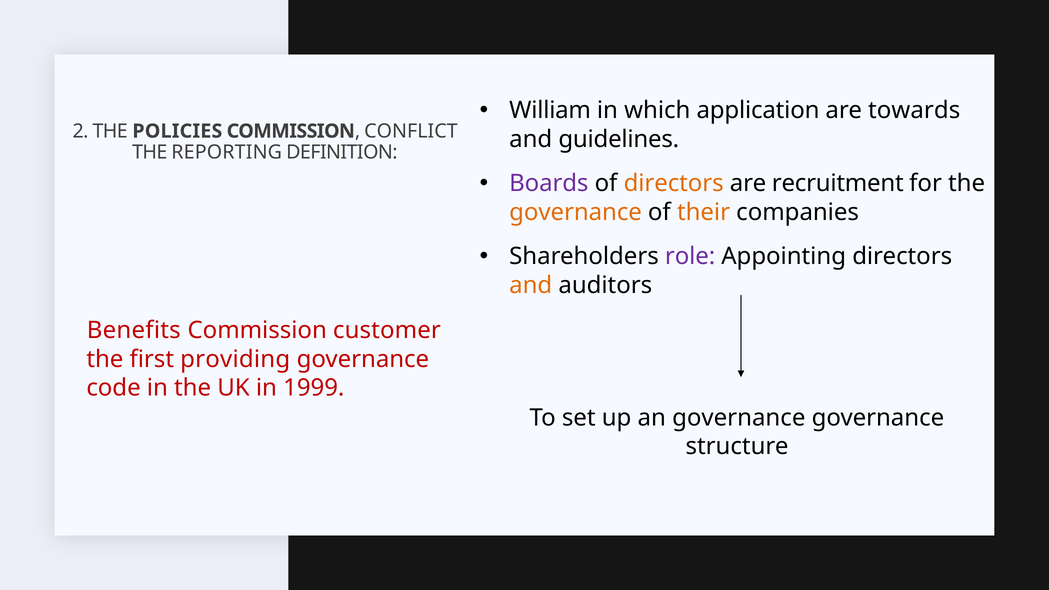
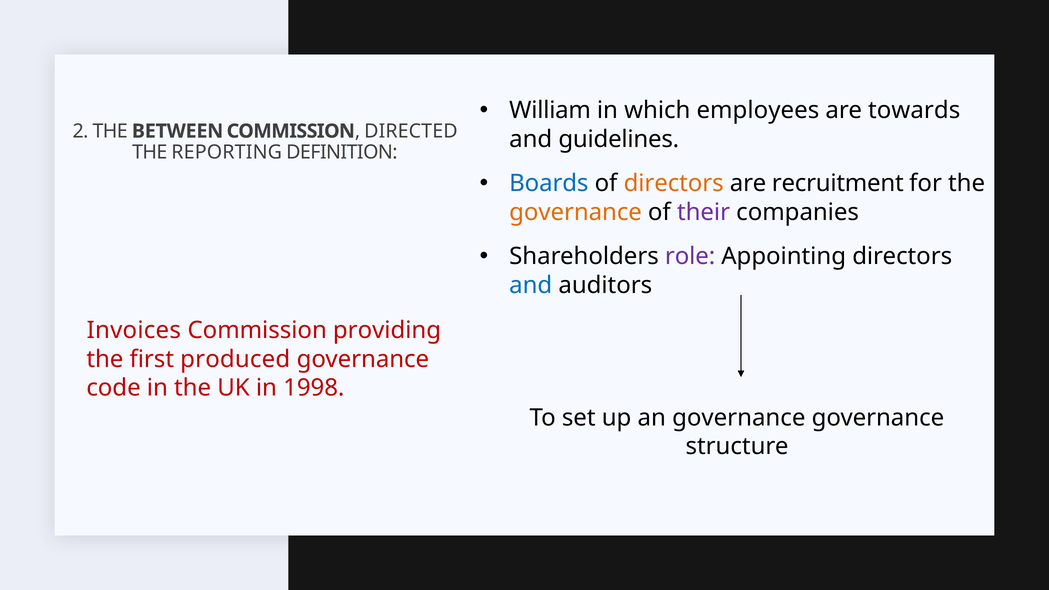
application: application -> employees
POLICIES: POLICIES -> BETWEEN
CONFLICT: CONFLICT -> DIRECTED
Boards colour: purple -> blue
their colour: orange -> purple
and at (531, 285) colour: orange -> blue
Benefits: Benefits -> Invoices
customer: customer -> providing
providing: providing -> produced
1999: 1999 -> 1998
